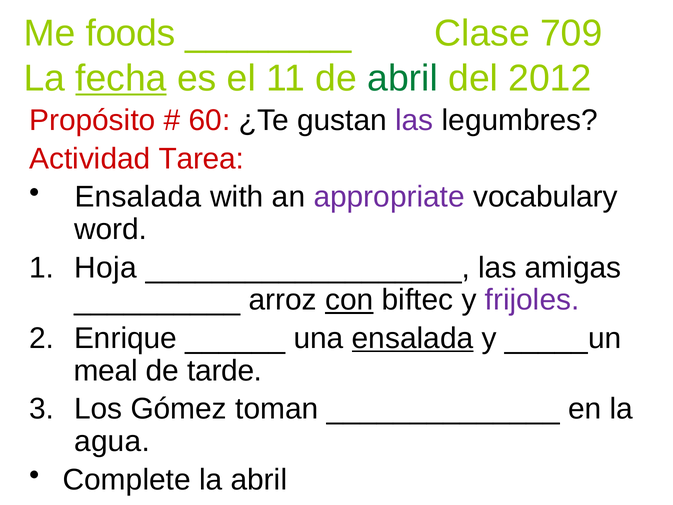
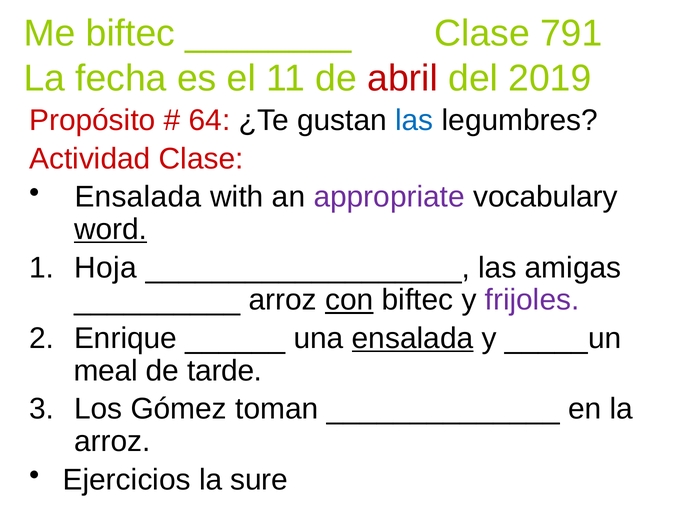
Me foods: foods -> biftec
709: 709 -> 791
fecha underline: present -> none
abril at (403, 78) colour: green -> red
2012: 2012 -> 2019
60: 60 -> 64
las at (414, 120) colour: purple -> blue
Actividad Tarea: Tarea -> Clase
word underline: none -> present
agua at (112, 441): agua -> arroz
Complete: Complete -> Ejercicios
la abril: abril -> sure
